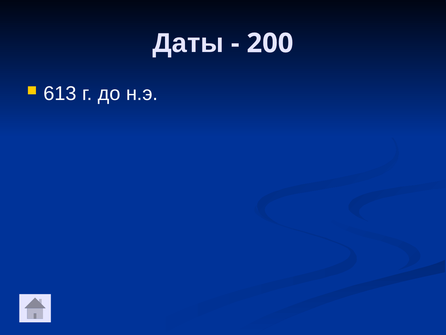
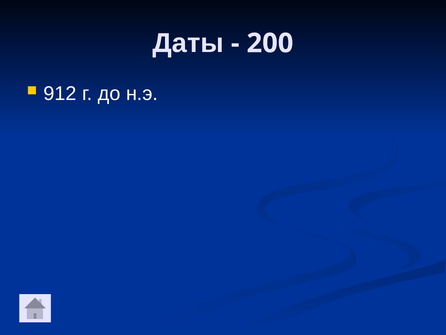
613: 613 -> 912
